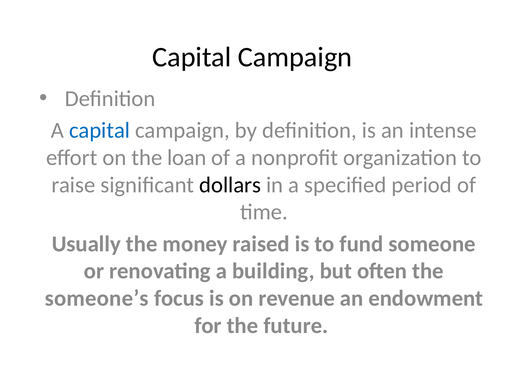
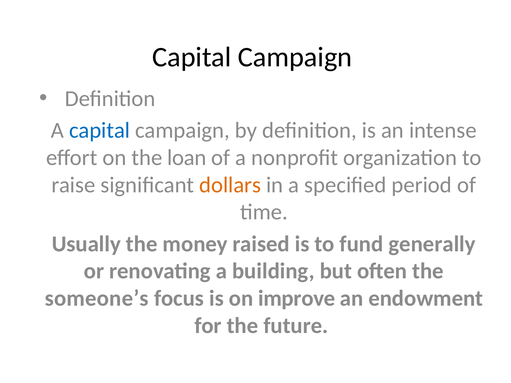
dollars colour: black -> orange
someone: someone -> generally
revenue: revenue -> improve
